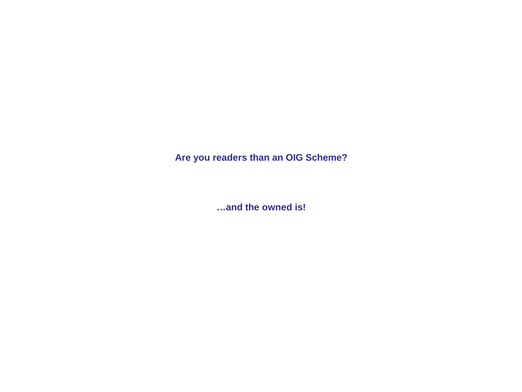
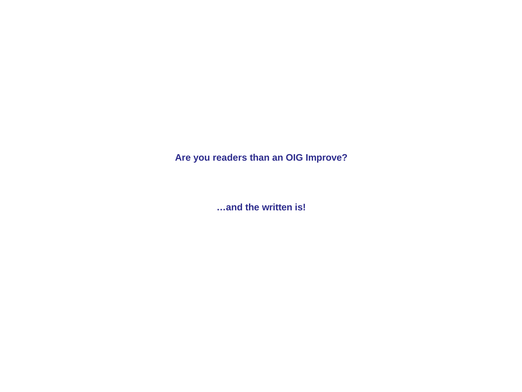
Scheme: Scheme -> Improve
owned: owned -> written
